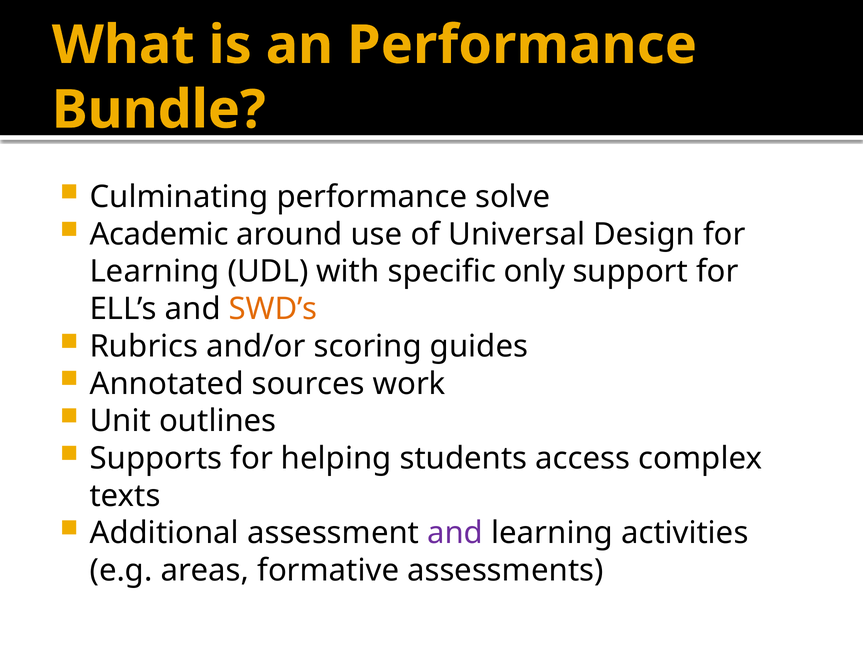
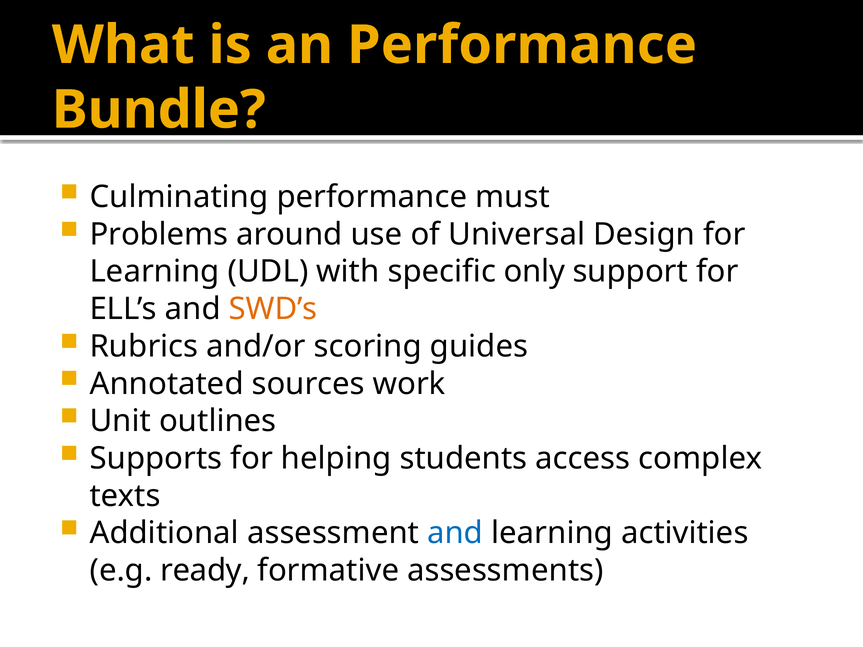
solve: solve -> must
Academic: Academic -> Problems
and at (455, 533) colour: purple -> blue
areas: areas -> ready
